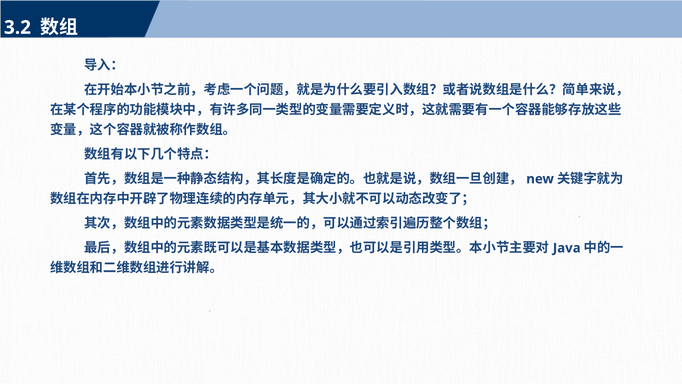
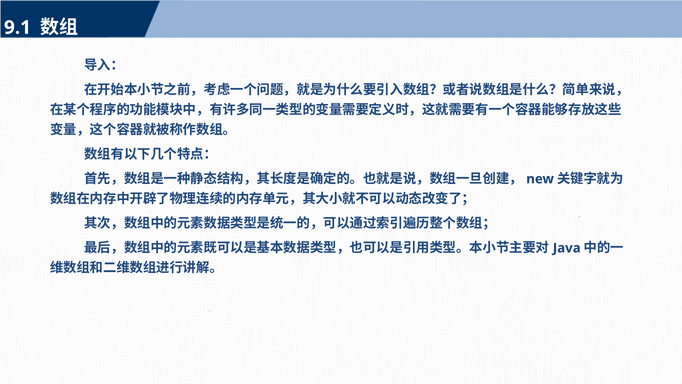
3.2: 3.2 -> 9.1
